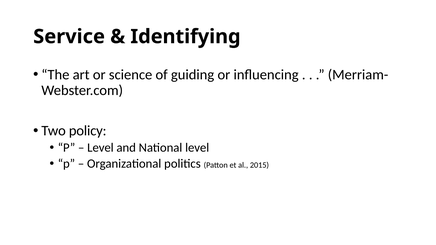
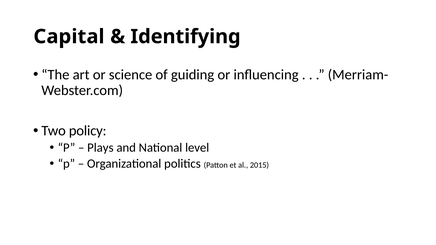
Service: Service -> Capital
Level at (100, 148): Level -> Plays
